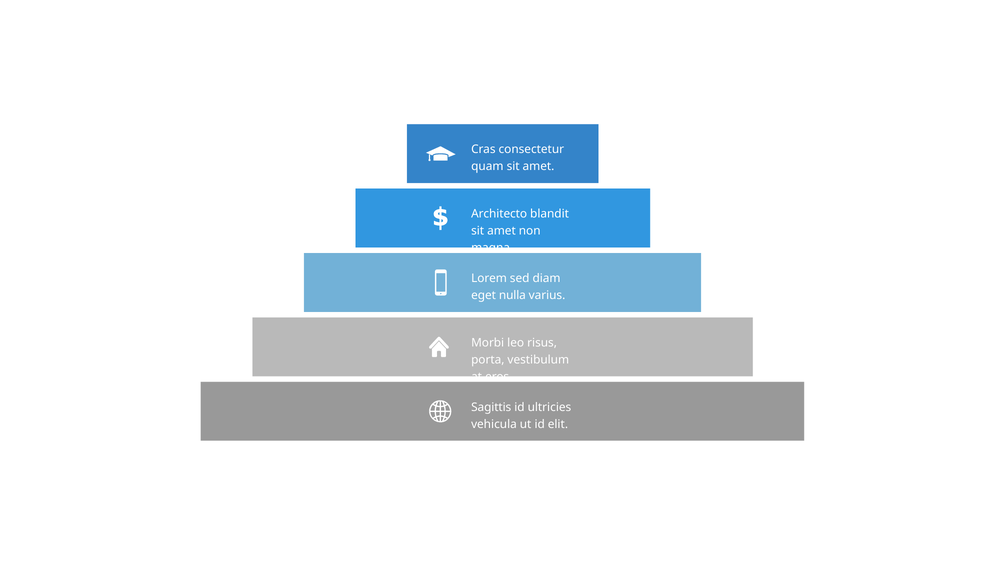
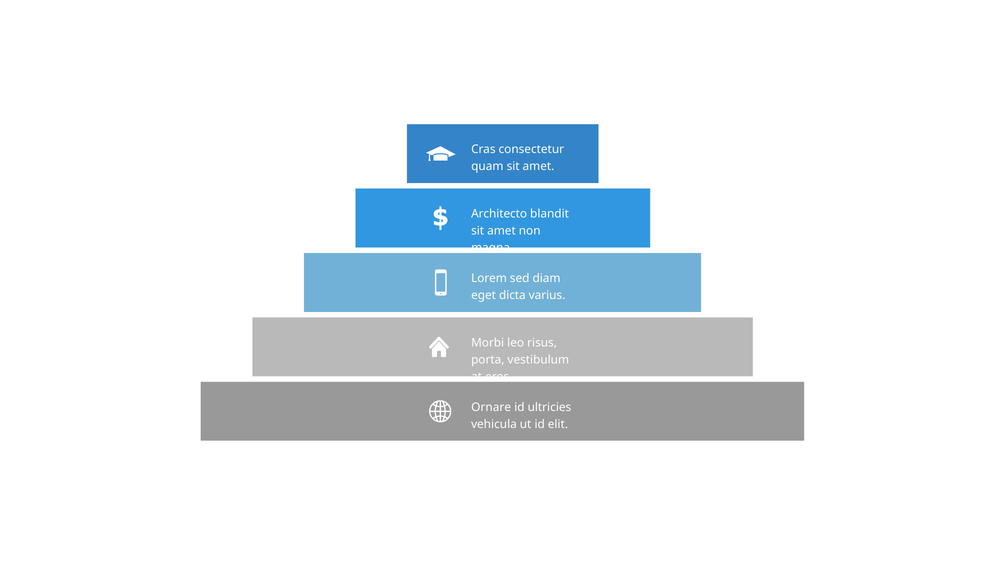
nulla: nulla -> dicta
Sagittis: Sagittis -> Ornare
